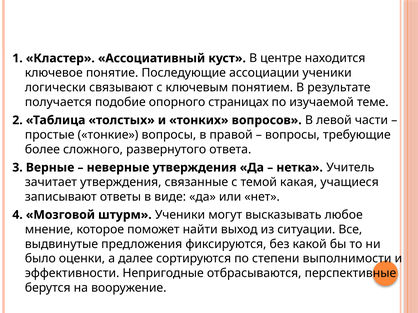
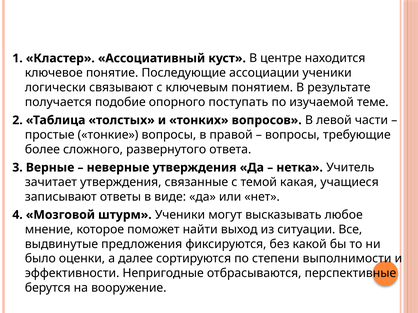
страницах: страницах -> поступать
